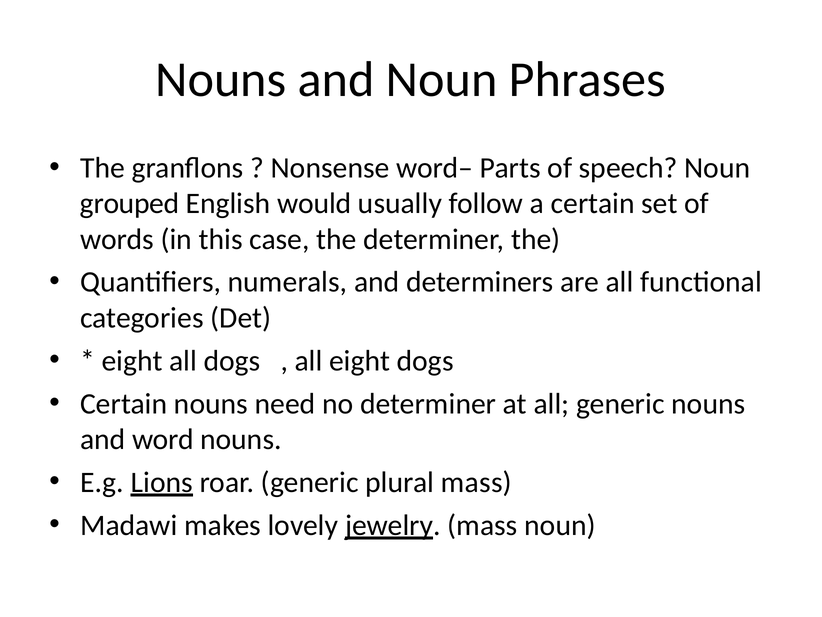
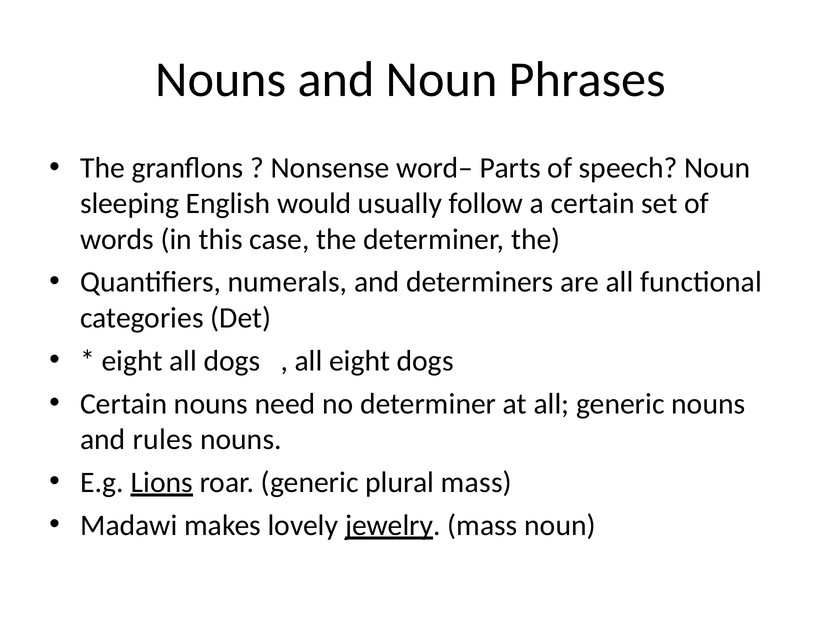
grouped: grouped -> sleeping
word: word -> rules
